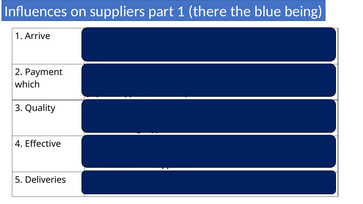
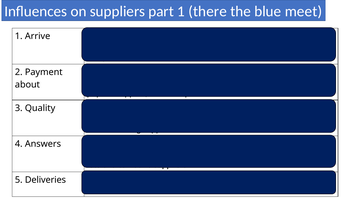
blue being: being -> meet
which at (27, 85): which -> about
Effective: Effective -> Answers
